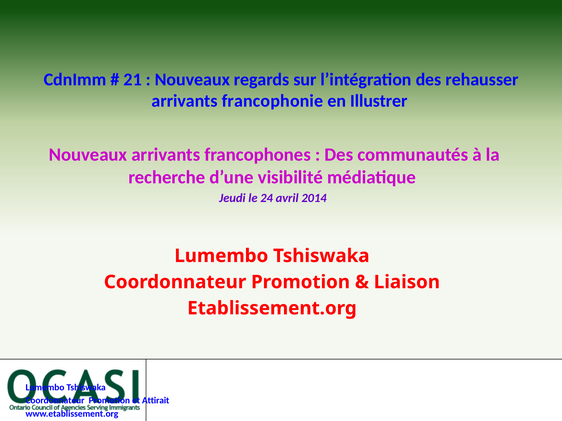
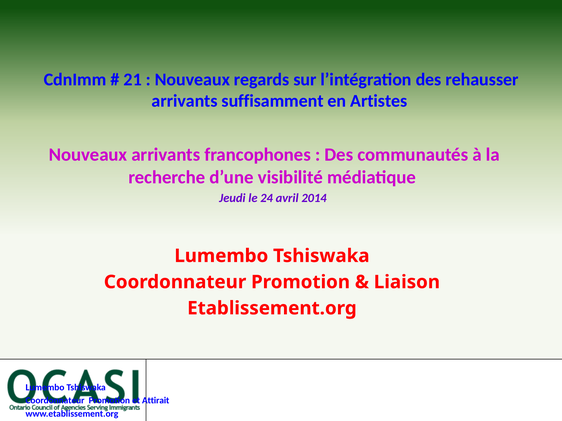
francophonie: francophonie -> suffisamment
Illustrer: Illustrer -> Artistes
